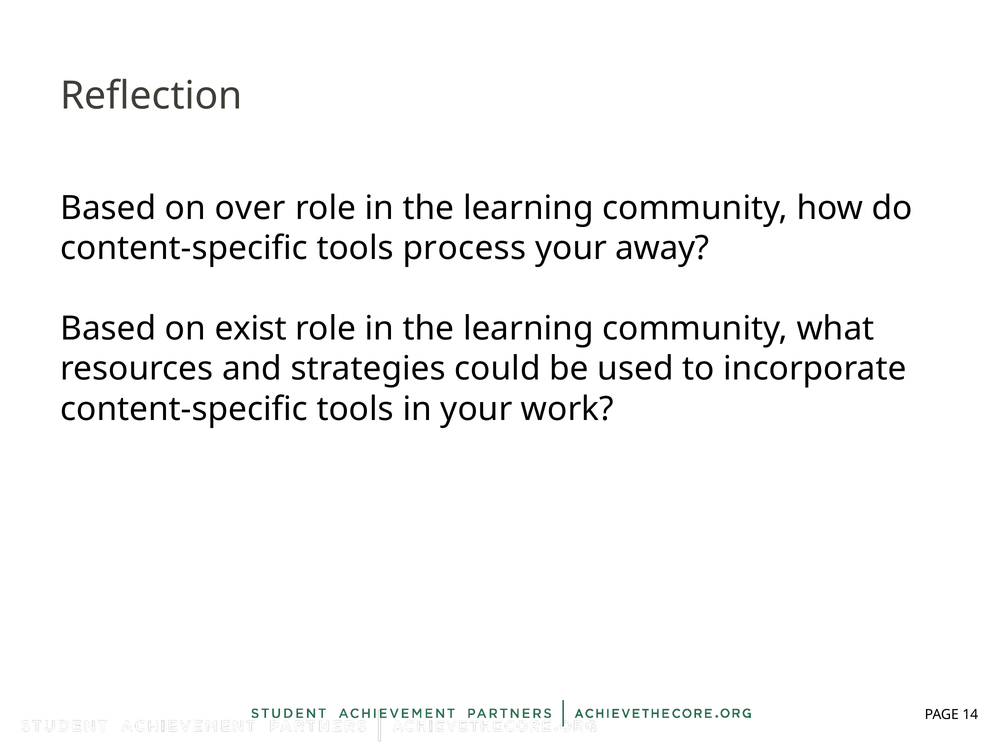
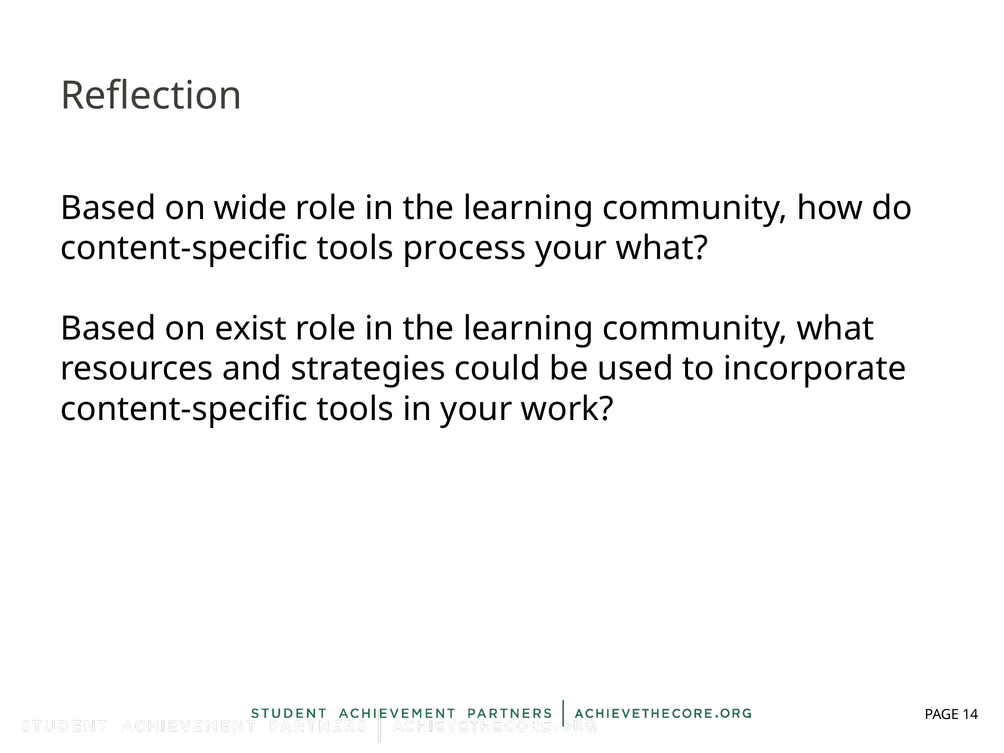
over: over -> wide
your away: away -> what
